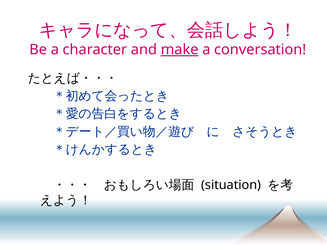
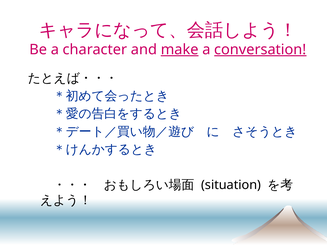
conversation underline: none -> present
